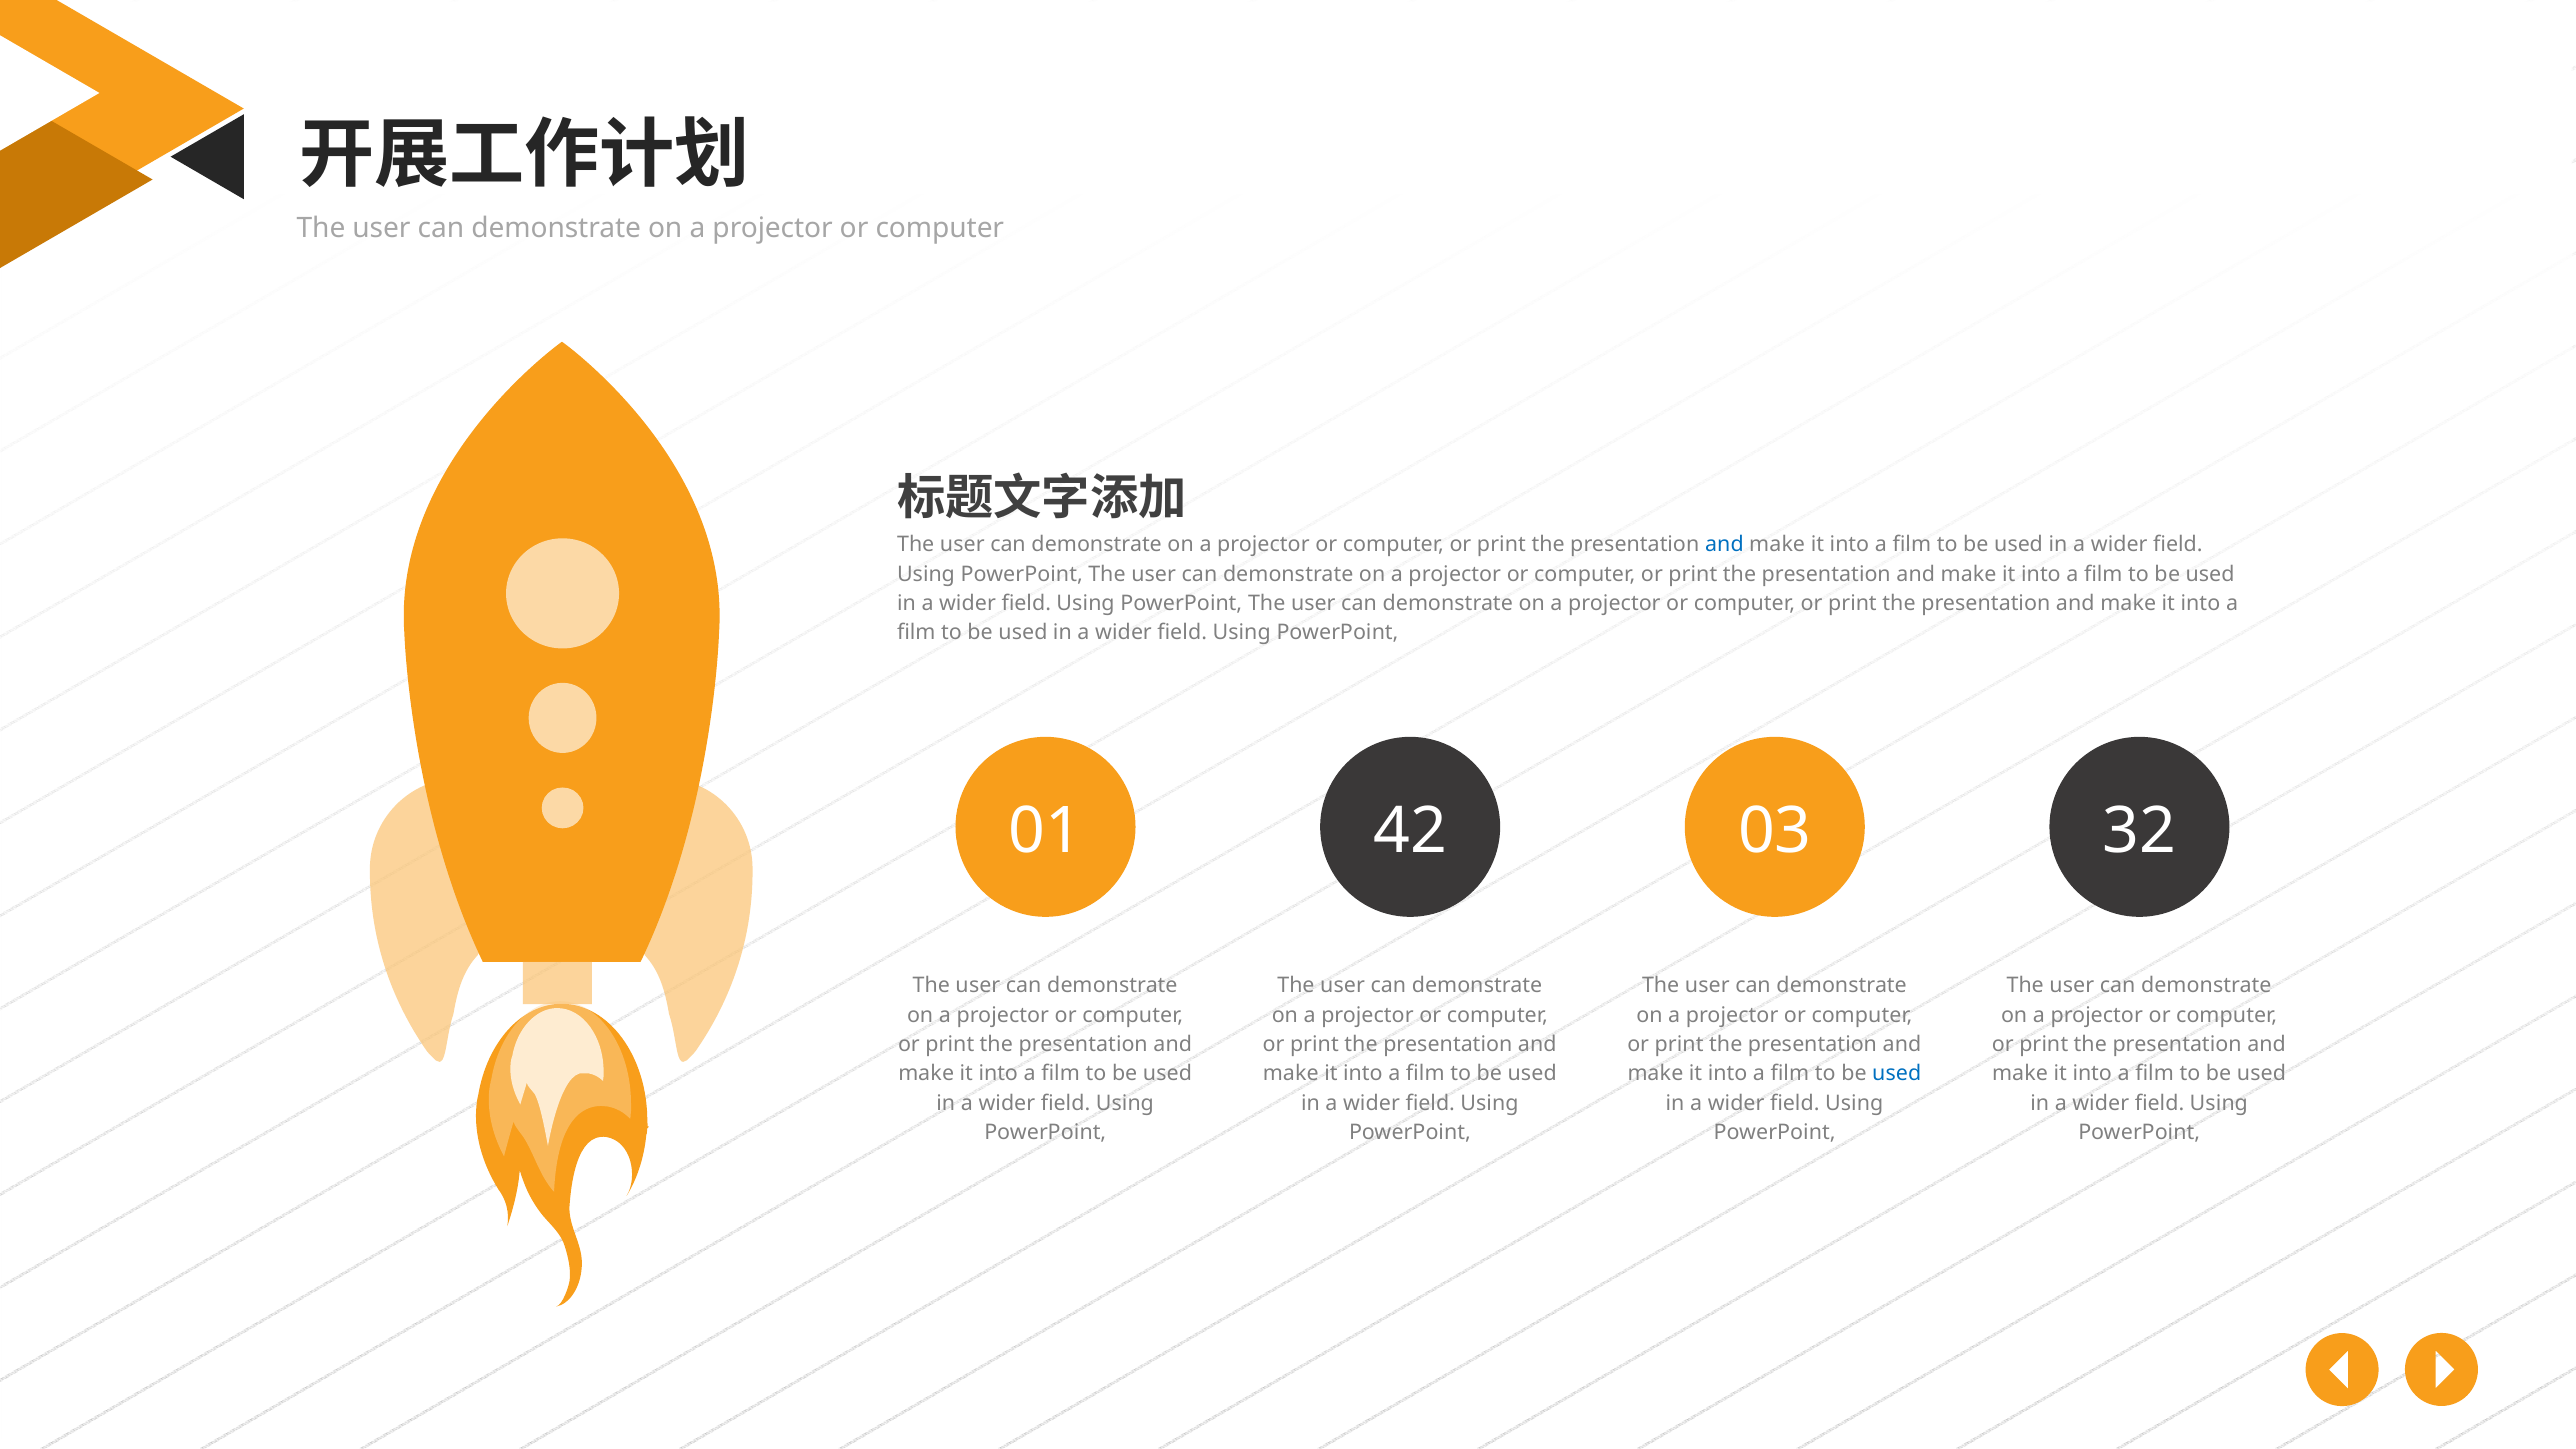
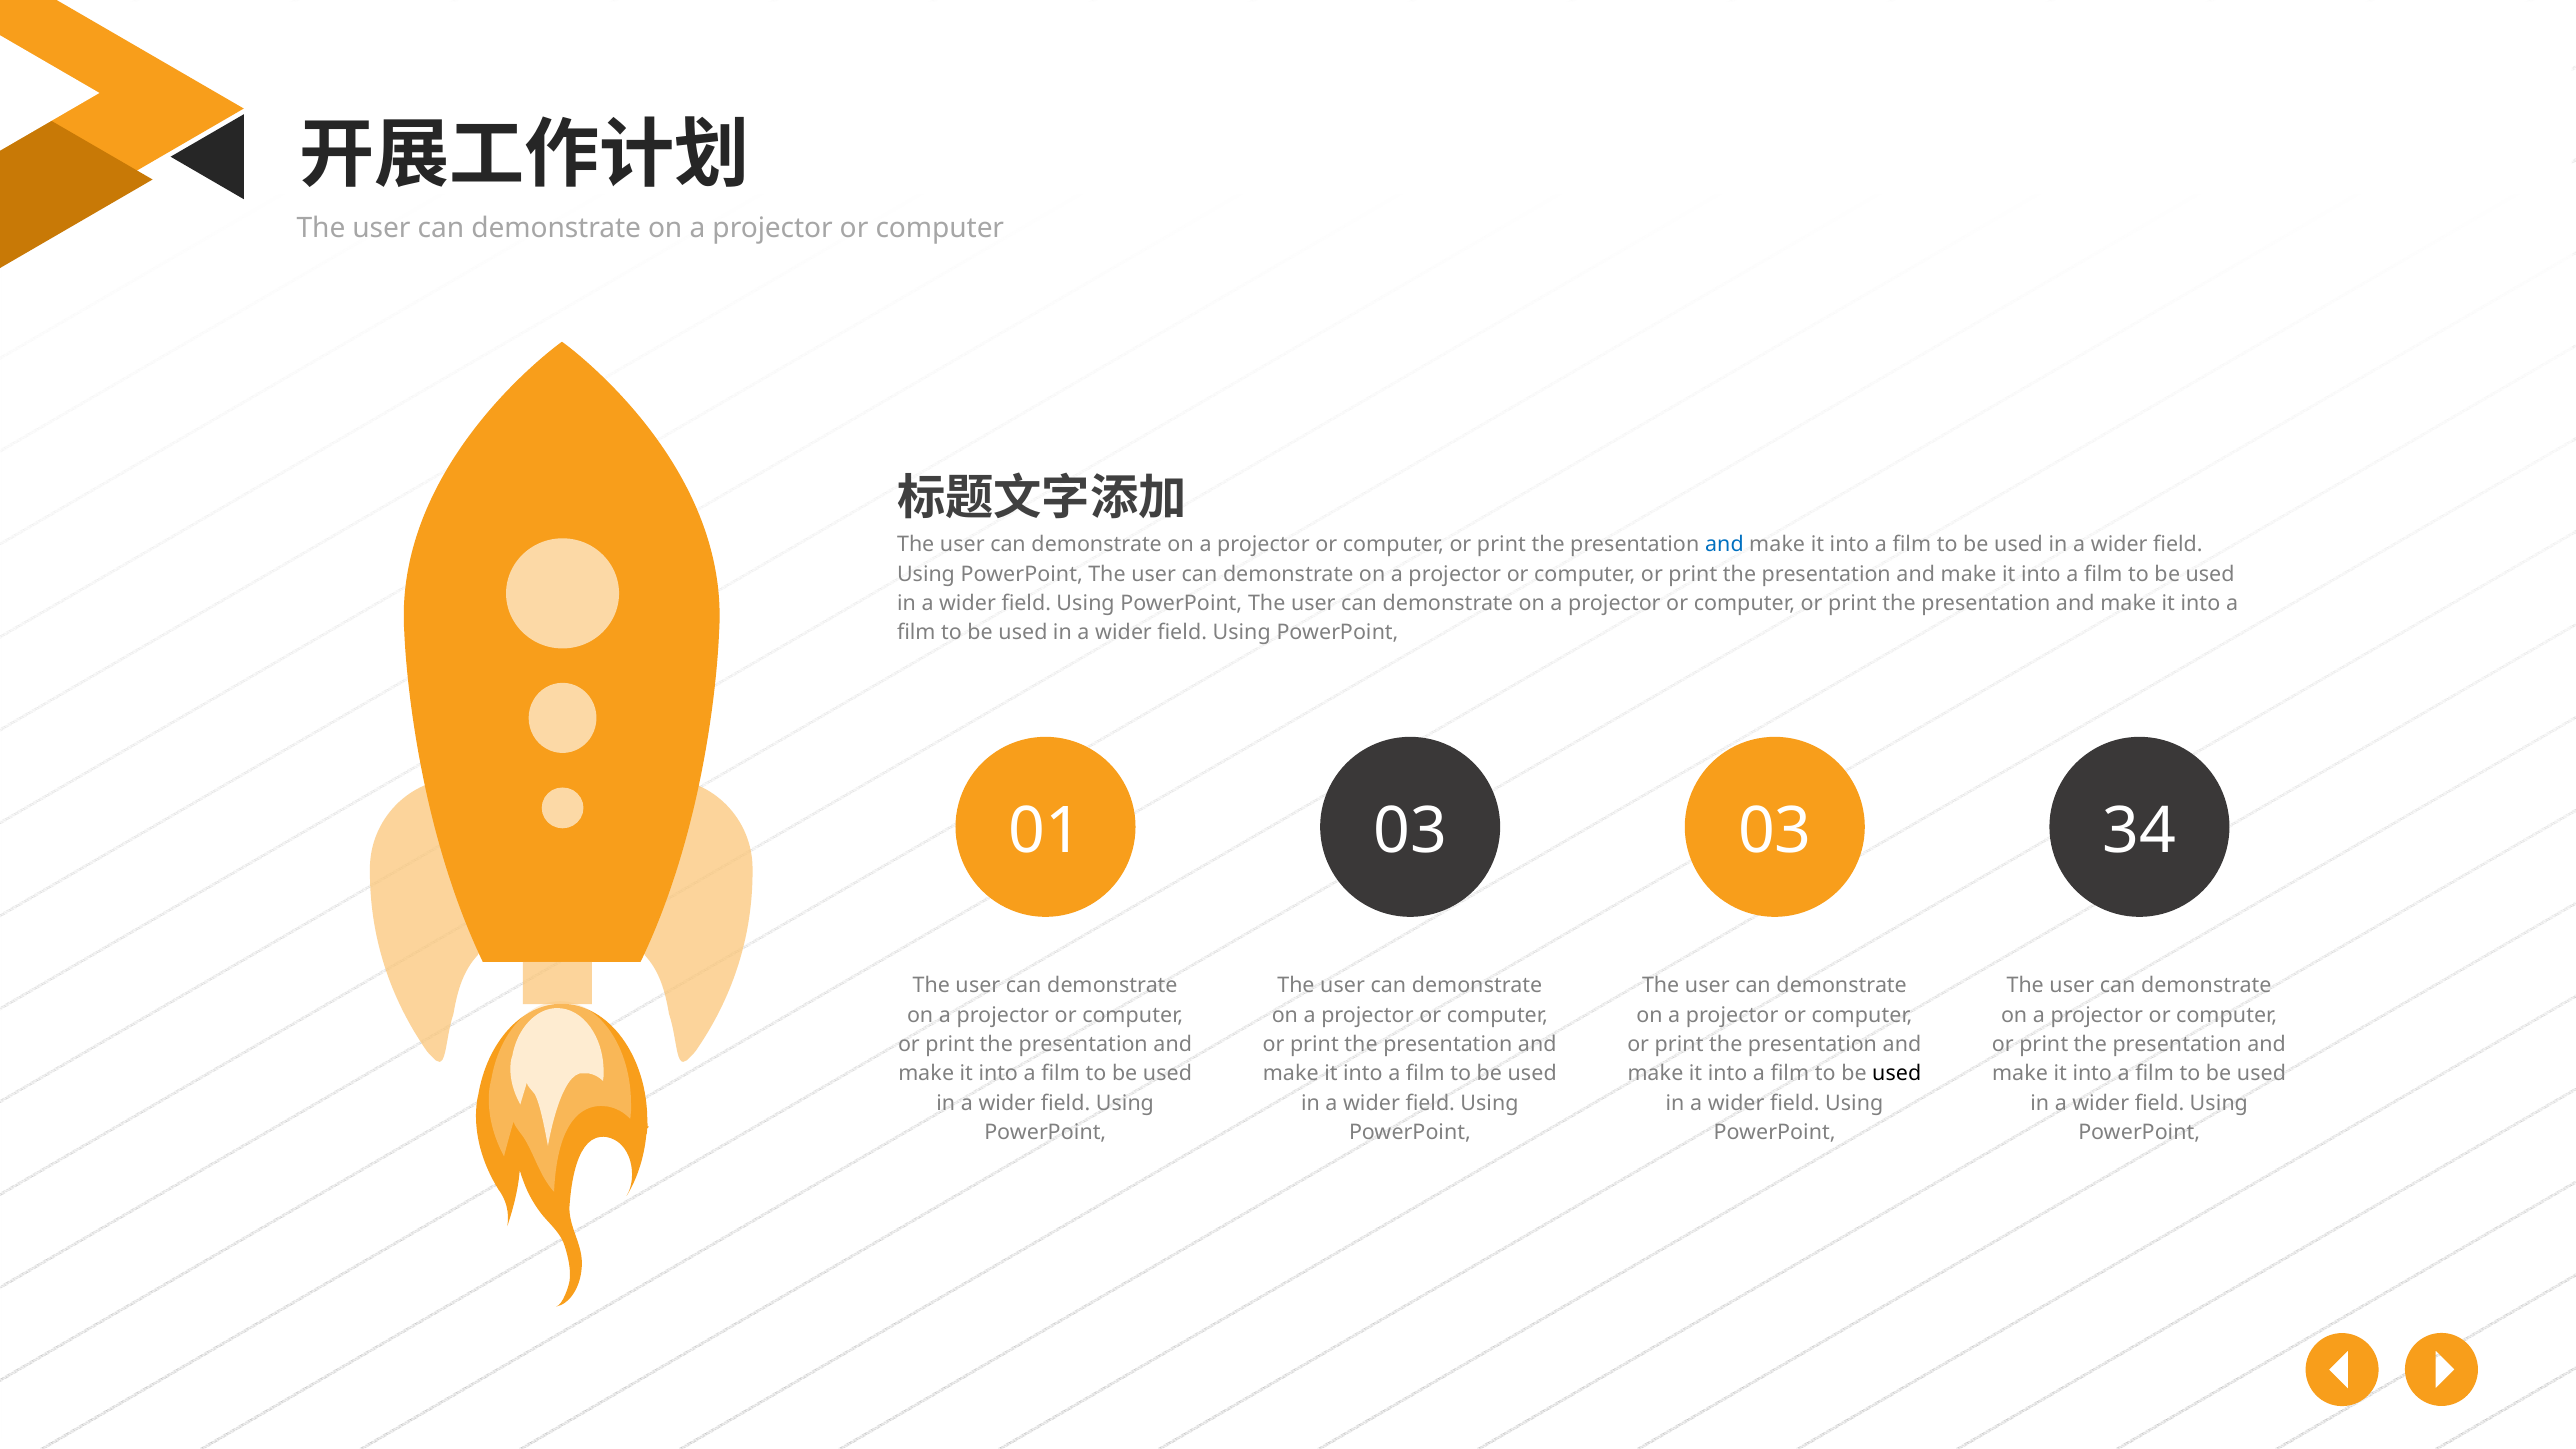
01 42: 42 -> 03
32: 32 -> 34
used at (1897, 1074) colour: blue -> black
